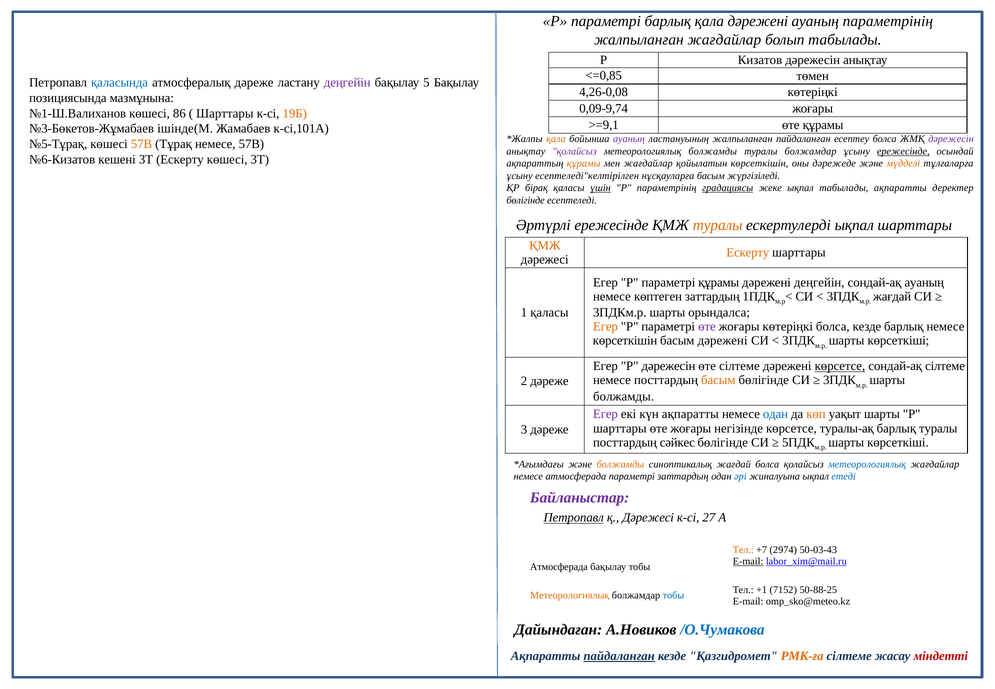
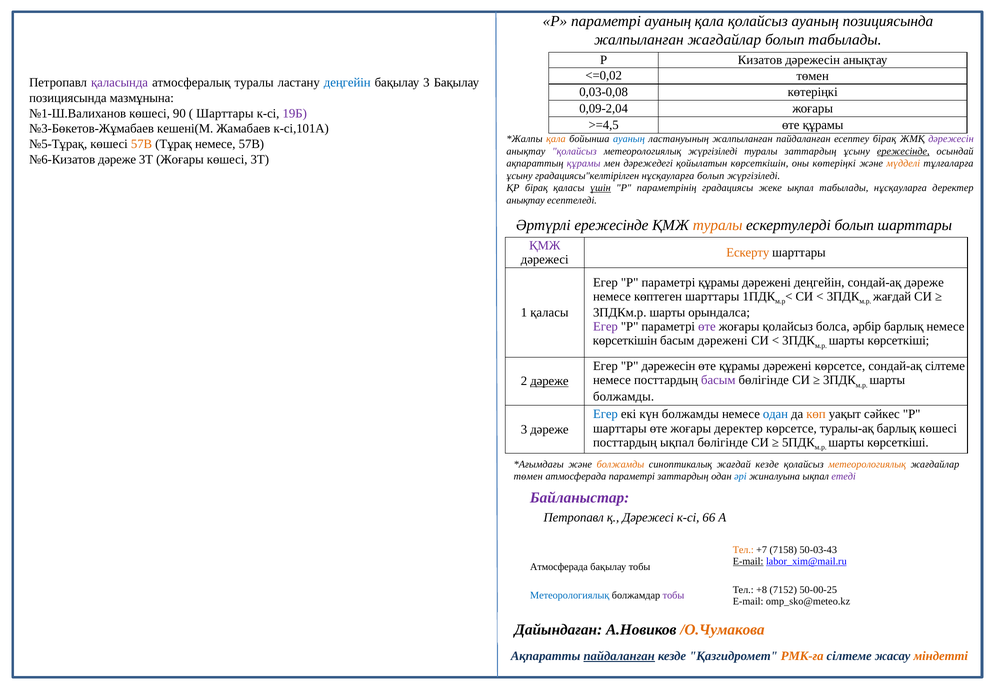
параметрі барлық: барлық -> ауаның
қала дәрежені: дәрежені -> қолайсыз
ауаның параметрінің: параметрінің -> позициясында
<=0,85: <=0,85 -> <=0,02
қаласында colour: blue -> purple
атмосфералық дәреже: дәреже -> туралы
деңгейін at (347, 83) colour: purple -> blue
бақылау 5: 5 -> 3
4,26-0,08: 4,26-0,08 -> 0,03-0,08
0,09-9,74: 0,09-9,74 -> 0,09-2,04
86: 86 -> 90
19Б colour: orange -> purple
>=9,1: >=9,1 -> >=4,5
ішінде(М: ішінде(М -> кешені(М
ауаның at (629, 139) colour: purple -> blue
есептеу болса: болса -> бірақ
метеорологиялық болжамды: болжамды -> жүргізіледі
туралы болжамдар: болжамдар -> заттардың
№6-Кизатов кешені: кешені -> дәреже
3Т Ескерту: Ескерту -> Жоғары
құрамы at (584, 163) colour: orange -> purple
мен жағдайлар: жағдайлар -> дәрежедегі
оны дәрежеде: дәрежеде -> көтеріңкі
есептеледі"келтірілген: есептеледі"келтірілген -> градациясы"келтірілген
нұсқауларға басым: басым -> болып
градациясы underline: present -> none
табылады ақпаратты: ақпаратты -> нұсқауларға
бөлігінде at (526, 200): бөлігінде -> анықтау
ескертулерді ықпал: ықпал -> болып
ҚМЖ at (545, 246) colour: orange -> purple
сондай-ақ ауаның: ауаның -> дәреже
көптеген заттардың: заттардың -> шарттары
Егер at (605, 327) colour: orange -> purple
жоғары көтеріңкі: көтеріңкі -> қолайсыз
болса кезде: кезде -> әрбір
сілтеме at (739, 366): сілтеме -> құрамы
көрсетсе at (840, 366) underline: present -> none
басым at (718, 380) colour: orange -> purple
дәреже at (549, 381) underline: none -> present
Егер at (605, 414) colour: purple -> blue
күн ақпаратты: ақпаратты -> болжамды
уақыт шарты: шарты -> сәйкес
жоғары негізінде: негізінде -> деректер
барлық туралы: туралы -> көшесі
посттардың сәйкес: сәйкес -> ықпал
жағдай болса: болса -> кезде
метеорологиялық at (867, 464) colour: blue -> orange
немесе at (528, 476): немесе -> төмен
етеді colour: blue -> purple
Петропавл at (574, 518) underline: present -> none
27: 27 -> 66
2974: 2974 -> 7158
+1: +1 -> +8
50-88-25: 50-88-25 -> 50-00-25
Метеорологиялық at (570, 595) colour: orange -> blue
тобы at (673, 595) colour: blue -> purple
/О.Чумакова colour: blue -> orange
міндетті colour: red -> orange
